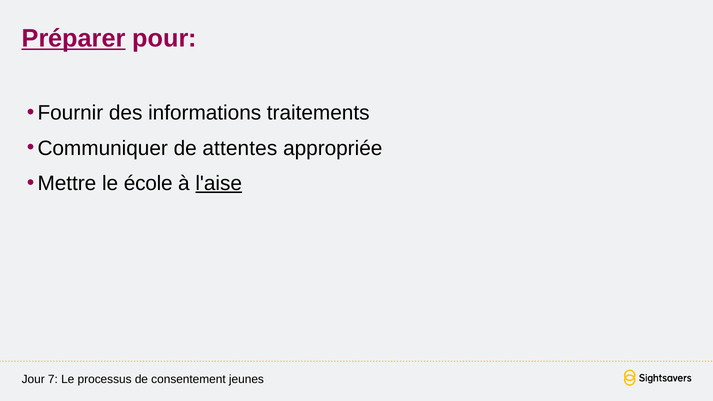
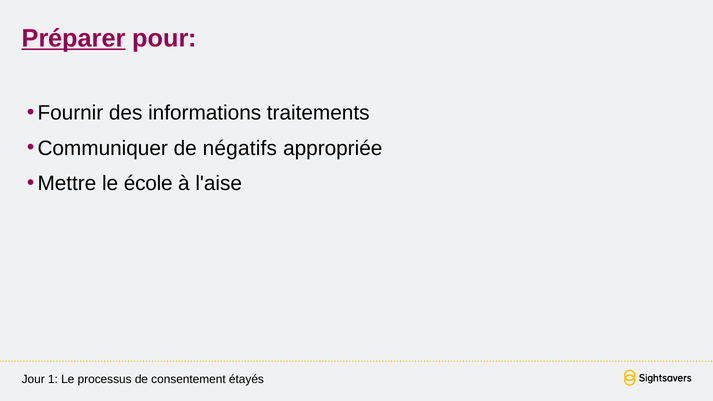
attentes: attentes -> négatifs
l'aise underline: present -> none
7: 7 -> 1
jeunes: jeunes -> étayés
